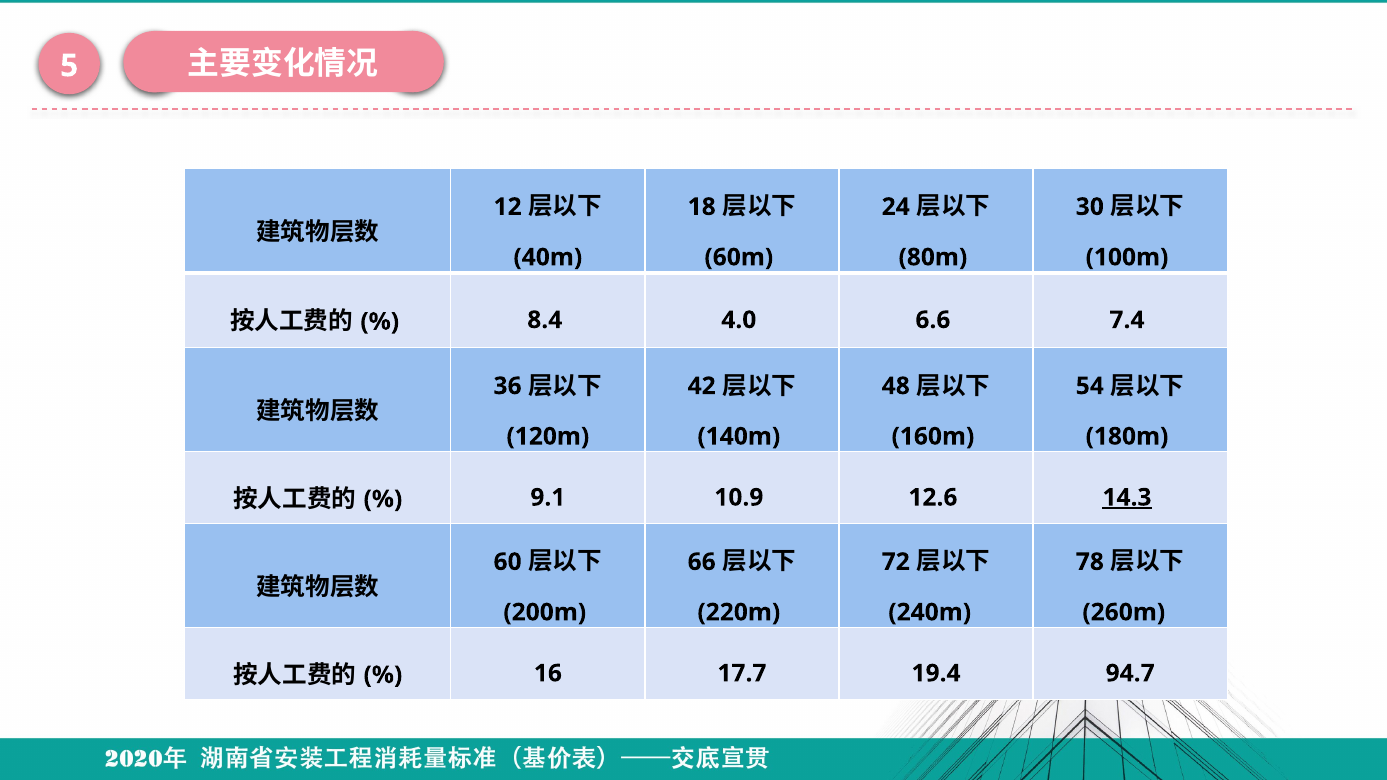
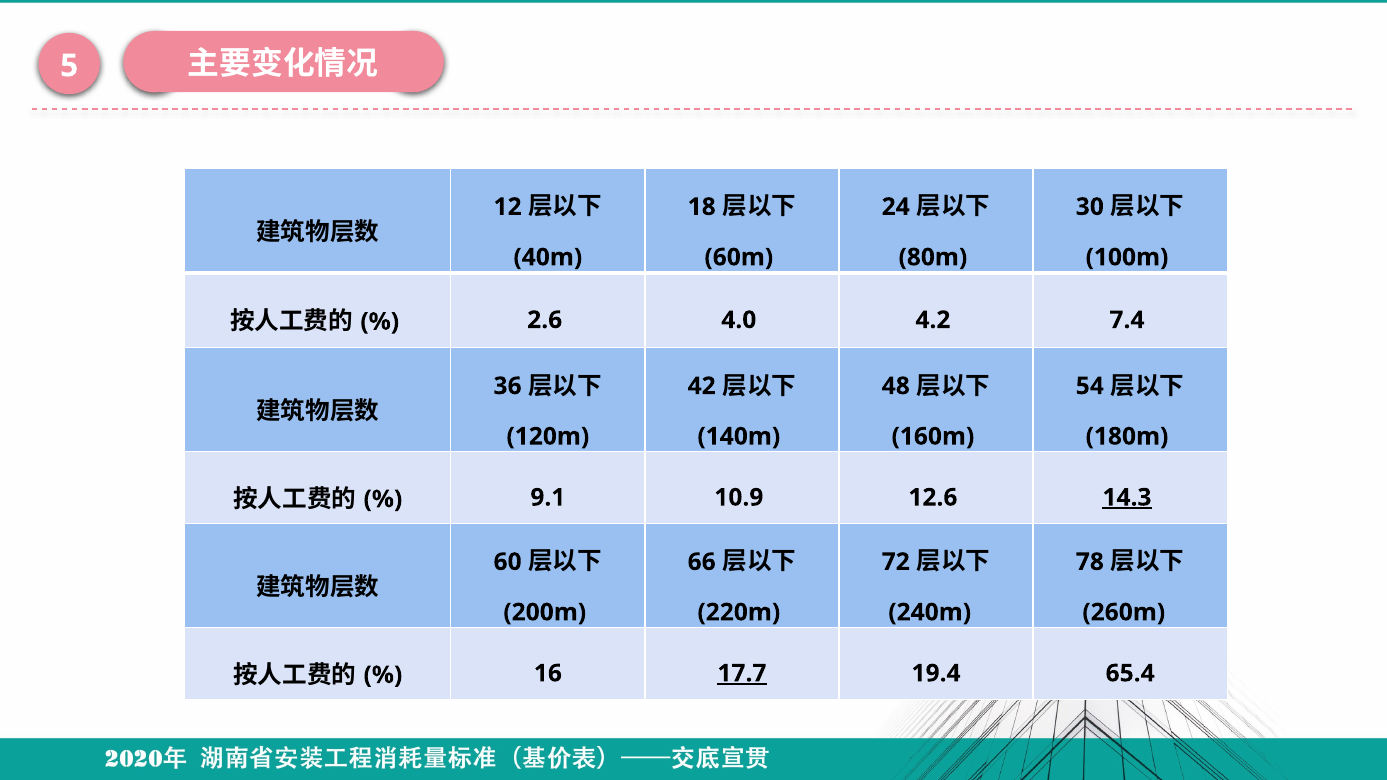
8.4: 8.4 -> 2.6
6.6: 6.6 -> 4.2
17.7 underline: none -> present
94.7: 94.7 -> 65.4
